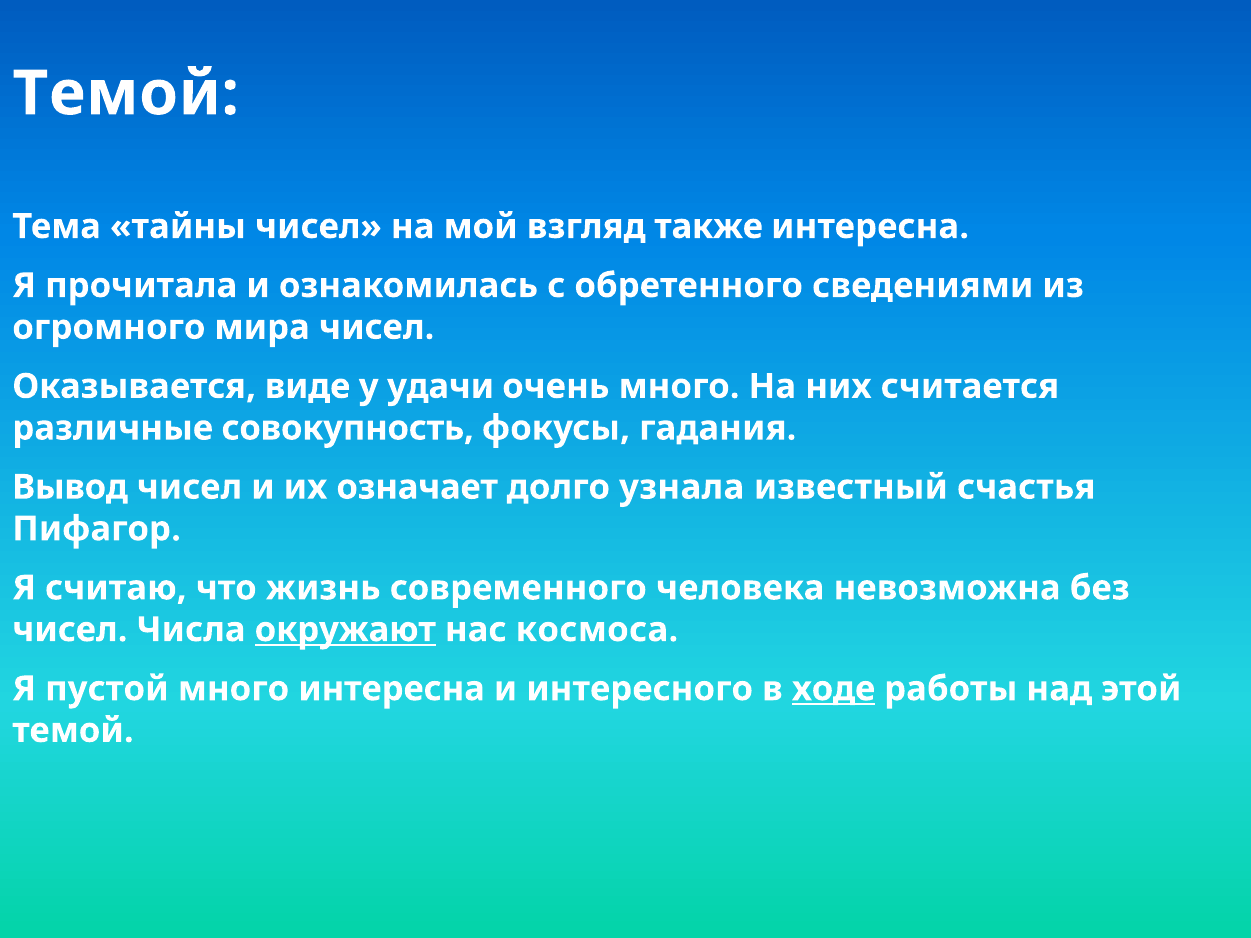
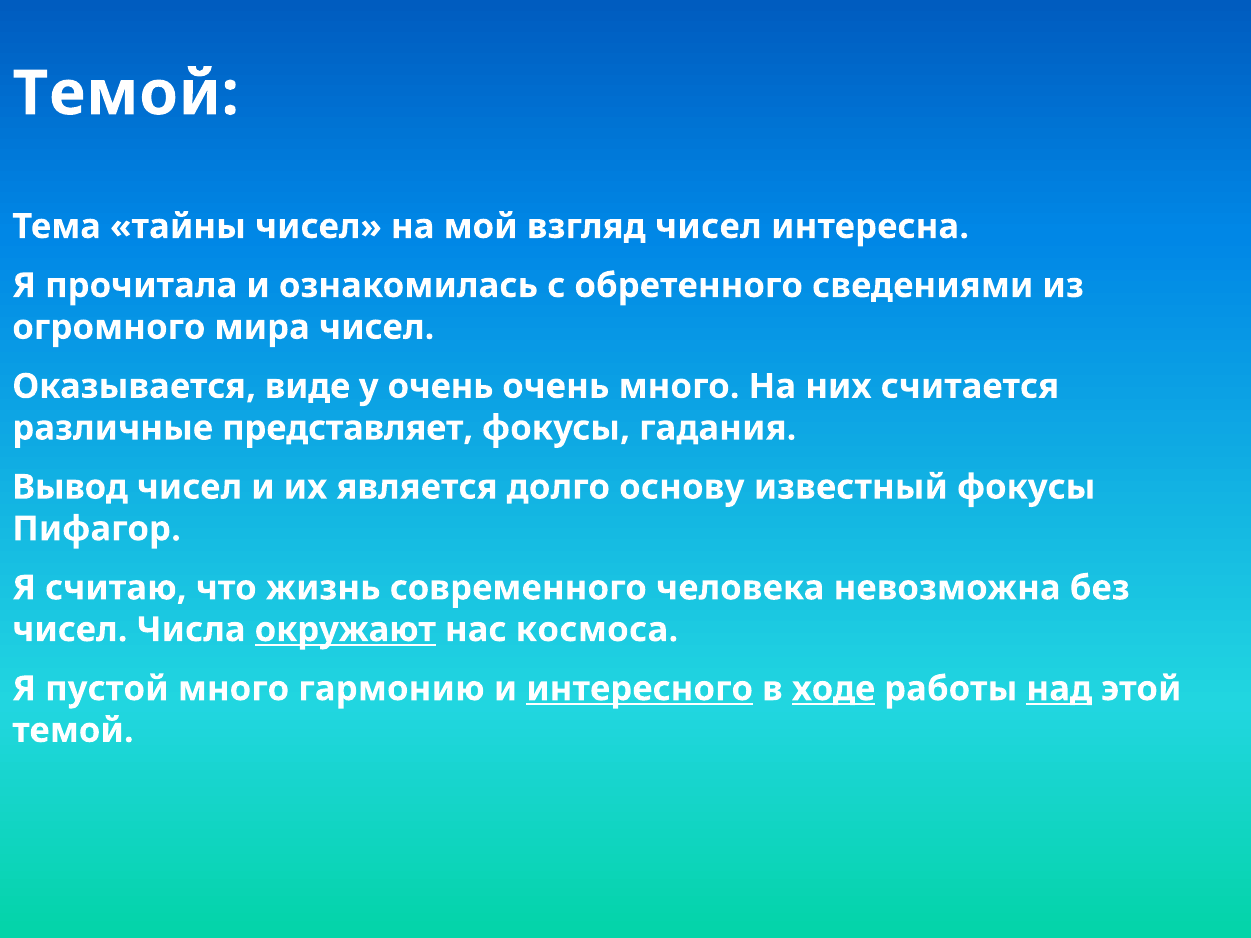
взгляд также: также -> чисел
у удачи: удачи -> очень
совокупность: совокупность -> представляет
означает: означает -> является
узнала: узнала -> основу
известный счастья: счастья -> фокусы
много интересна: интересна -> гармонию
интересного underline: none -> present
над underline: none -> present
